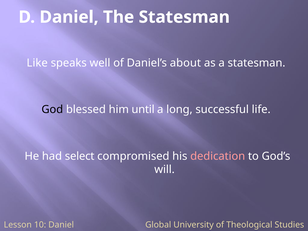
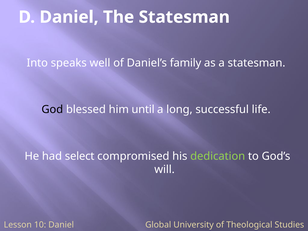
Like: Like -> Into
about: about -> family
dedication colour: pink -> light green
